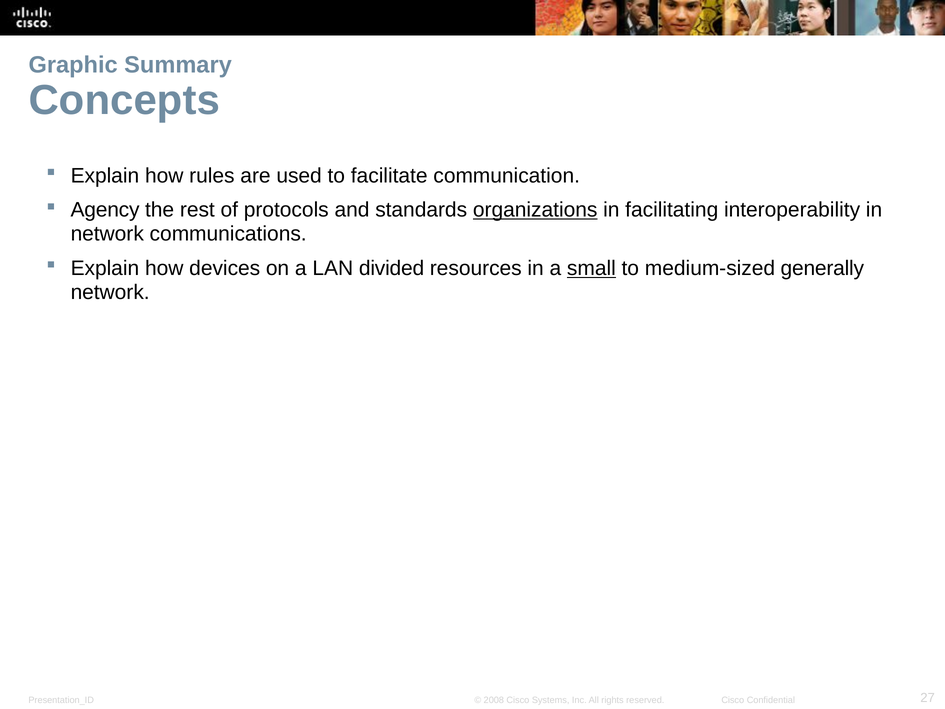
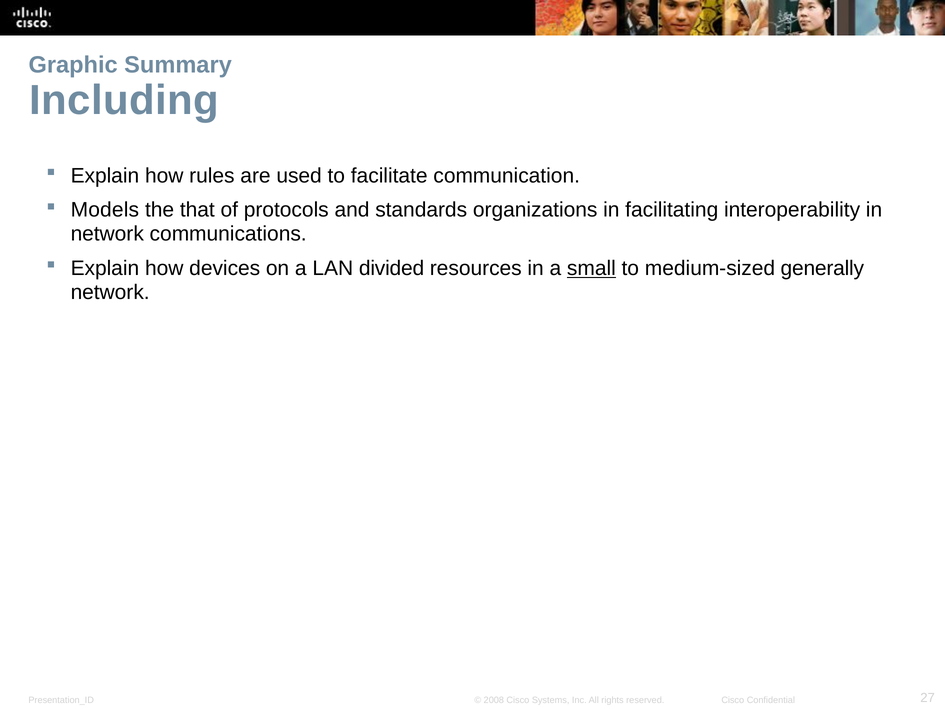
Concepts: Concepts -> Including
Agency: Agency -> Models
rest: rest -> that
organizations underline: present -> none
